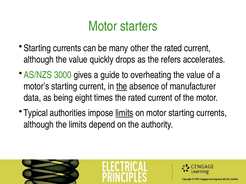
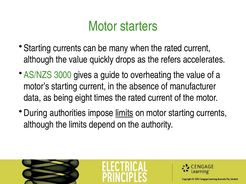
other: other -> when
the at (122, 87) underline: present -> none
Typical: Typical -> During
